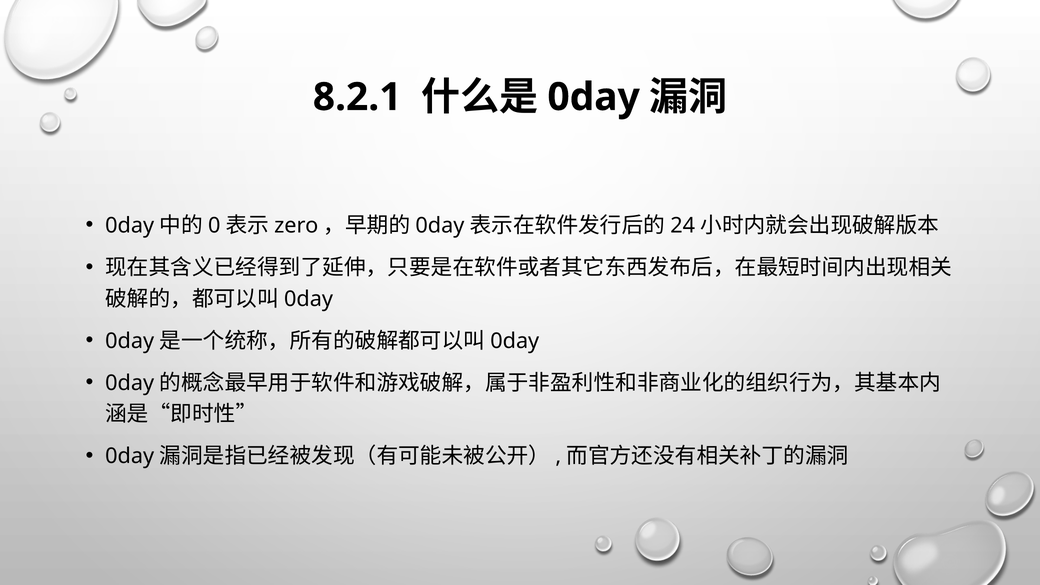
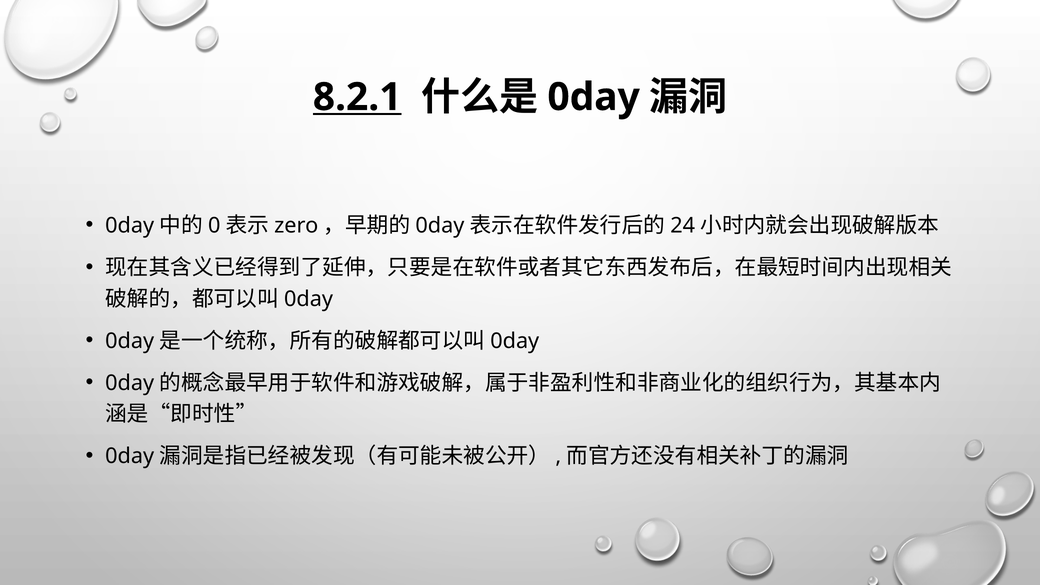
8.2.1 underline: none -> present
